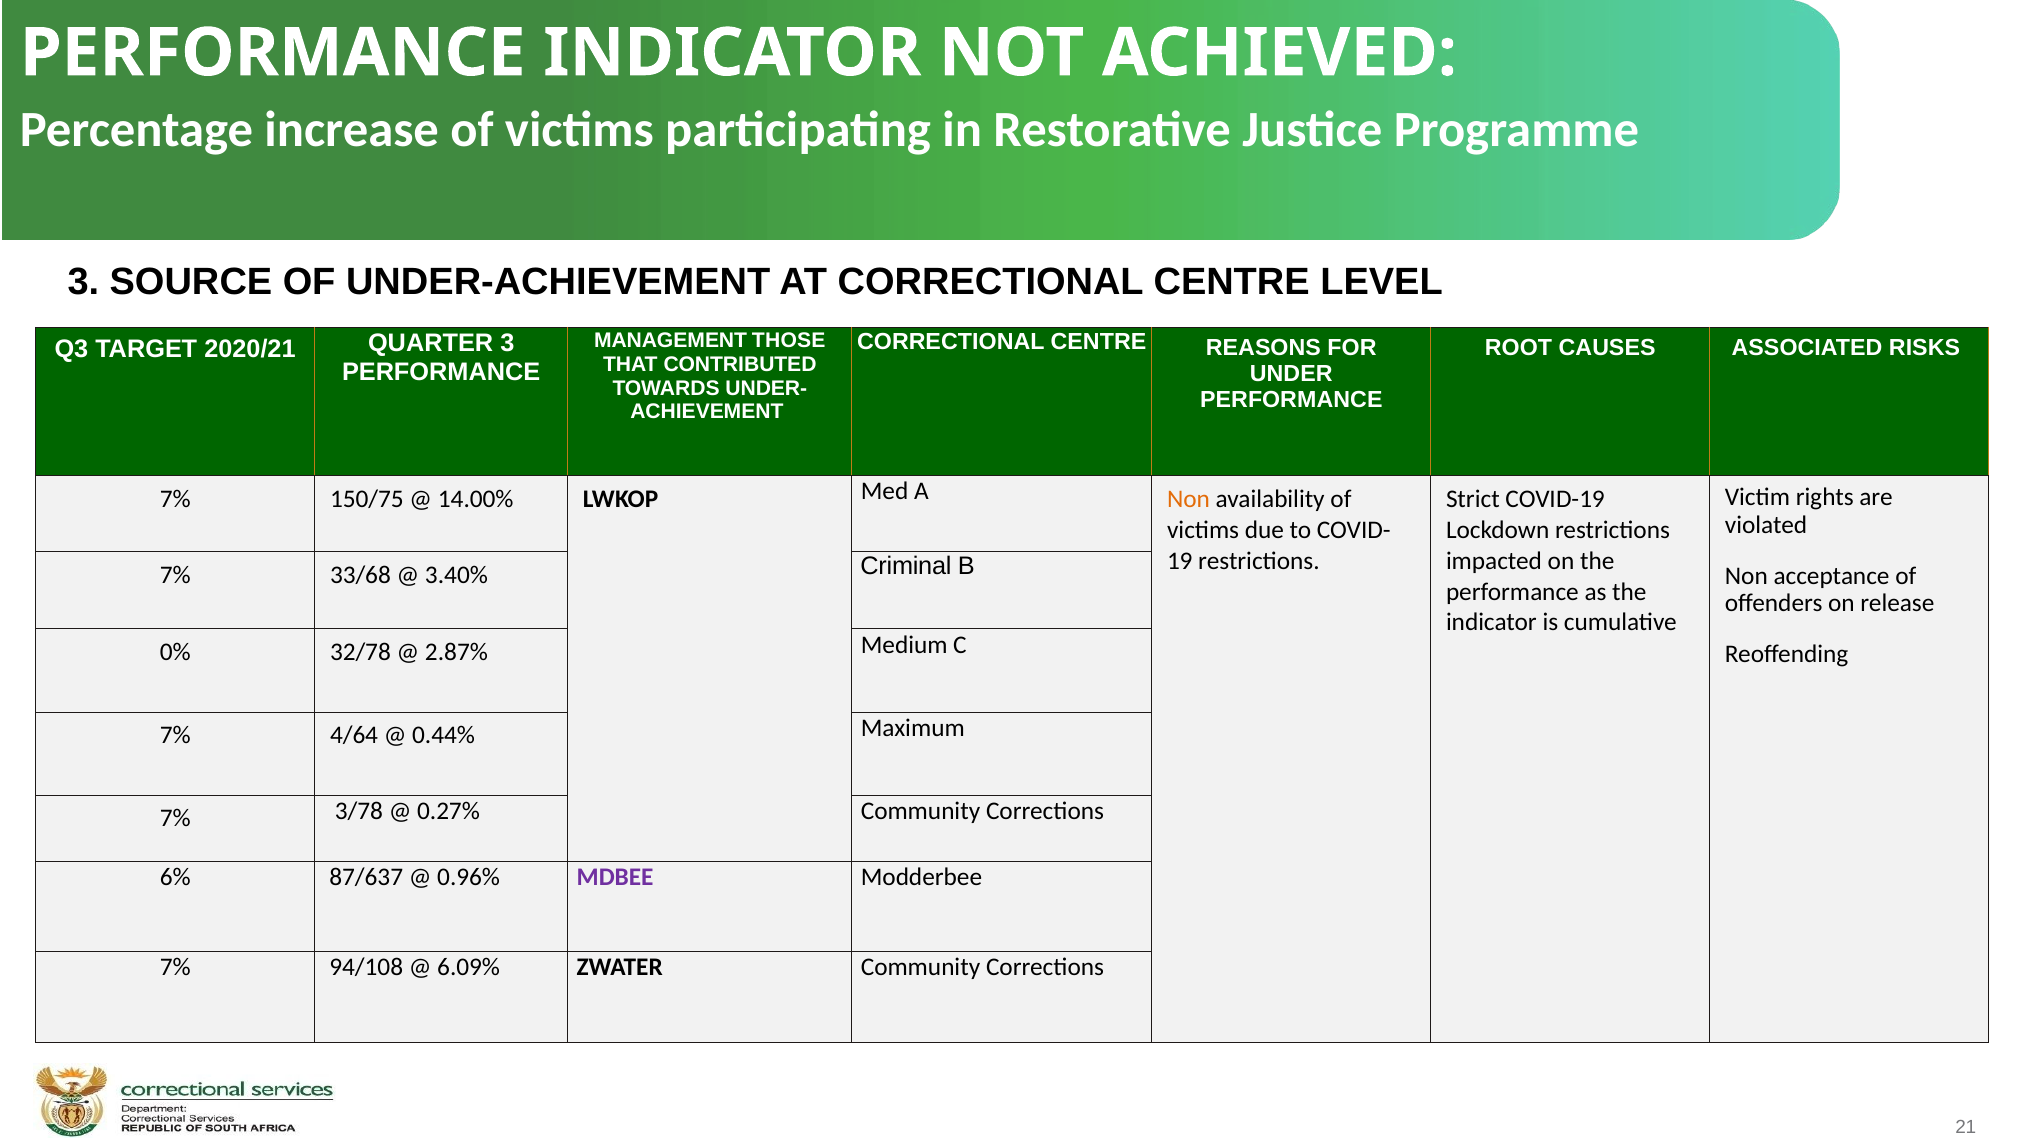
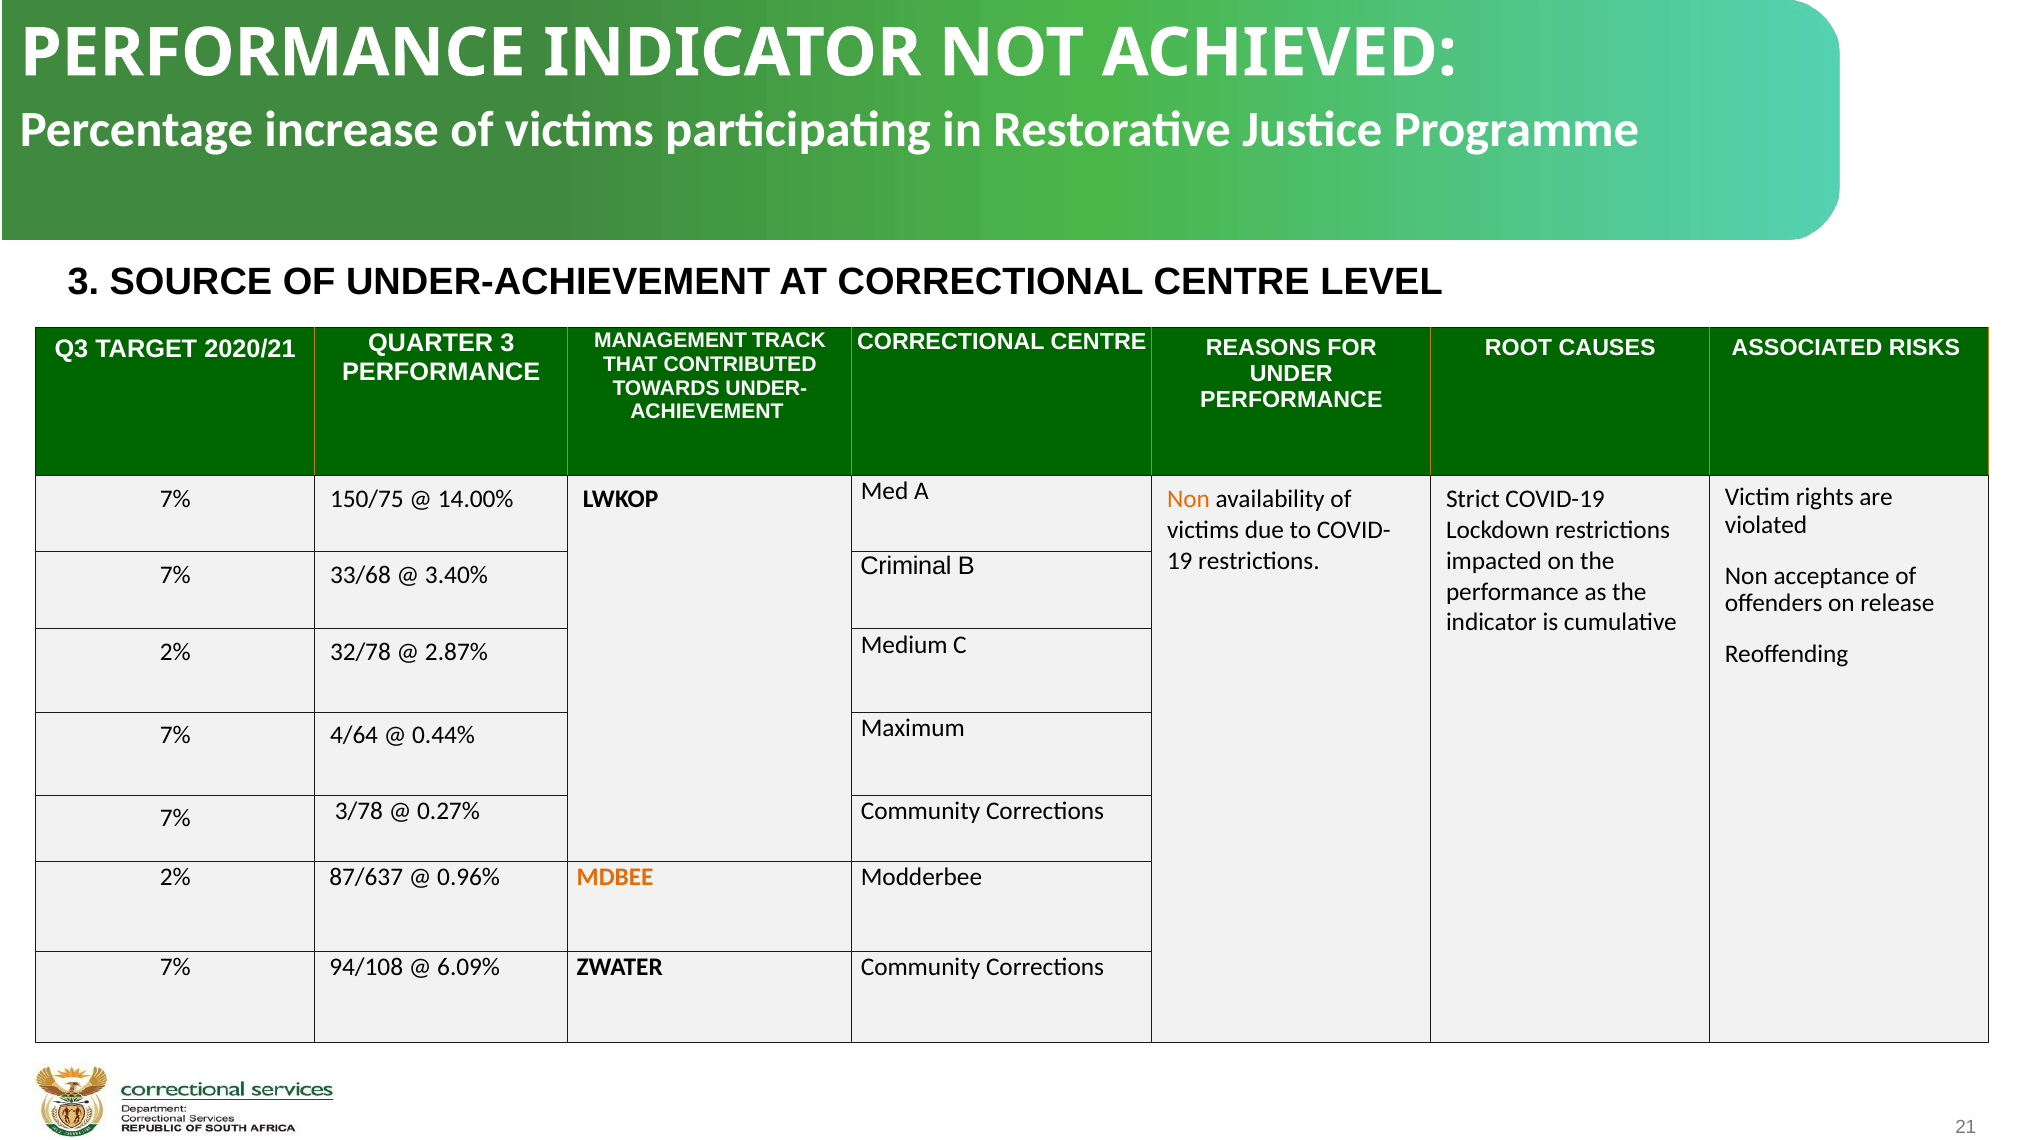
THOSE: THOSE -> TRACK
0% at (175, 652): 0% -> 2%
6% at (175, 878): 6% -> 2%
MDBEE colour: purple -> orange
